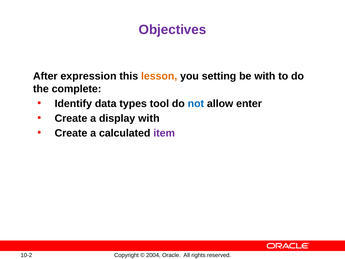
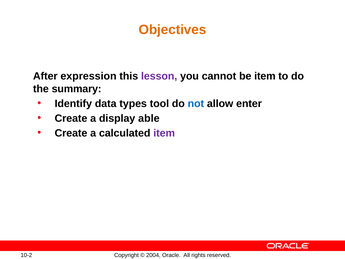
Objectives colour: purple -> orange
lesson colour: orange -> purple
setting: setting -> cannot
be with: with -> item
complete: complete -> summary
display with: with -> able
